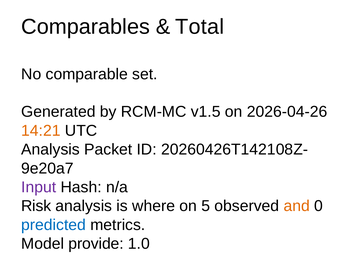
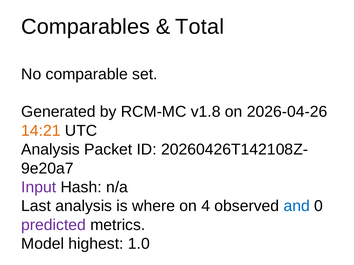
v1.5: v1.5 -> v1.8
Risk: Risk -> Last
5: 5 -> 4
and colour: orange -> blue
predicted colour: blue -> purple
provide: provide -> highest
